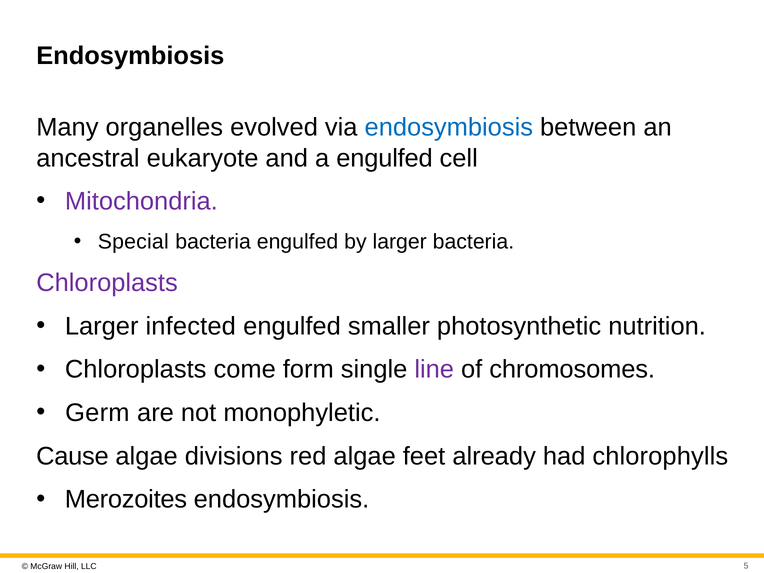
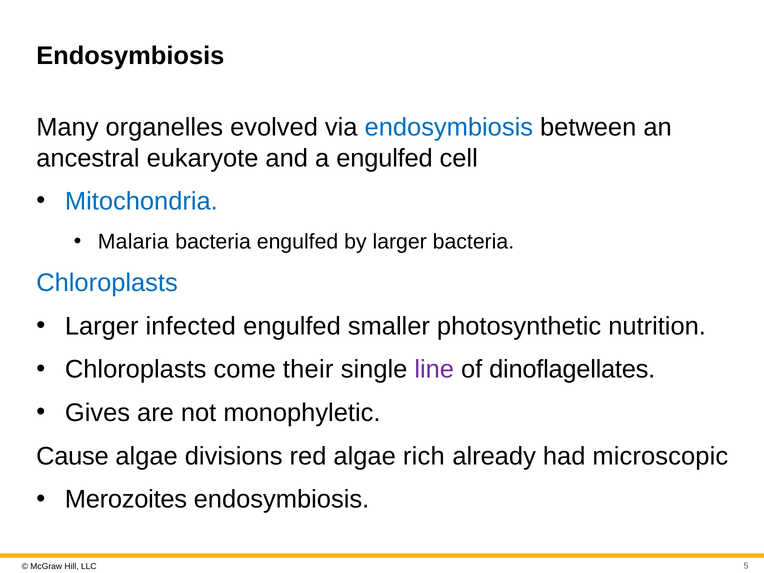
Mitochondria colour: purple -> blue
Special: Special -> Malaria
Chloroplasts at (107, 283) colour: purple -> blue
form: form -> their
chromosomes: chromosomes -> dinoflagellates
Germ: Germ -> Gives
feet: feet -> rich
chlorophylls: chlorophylls -> microscopic
